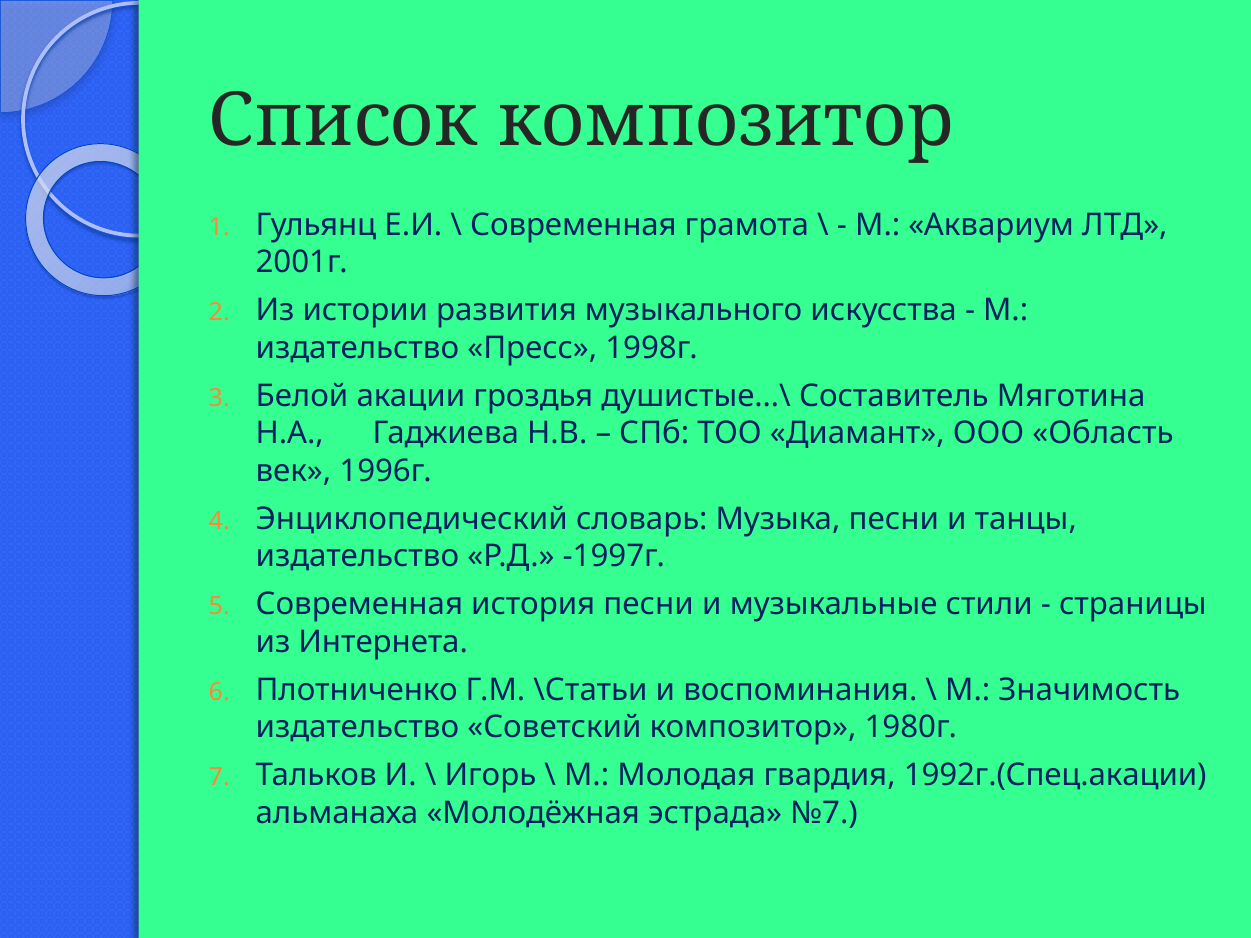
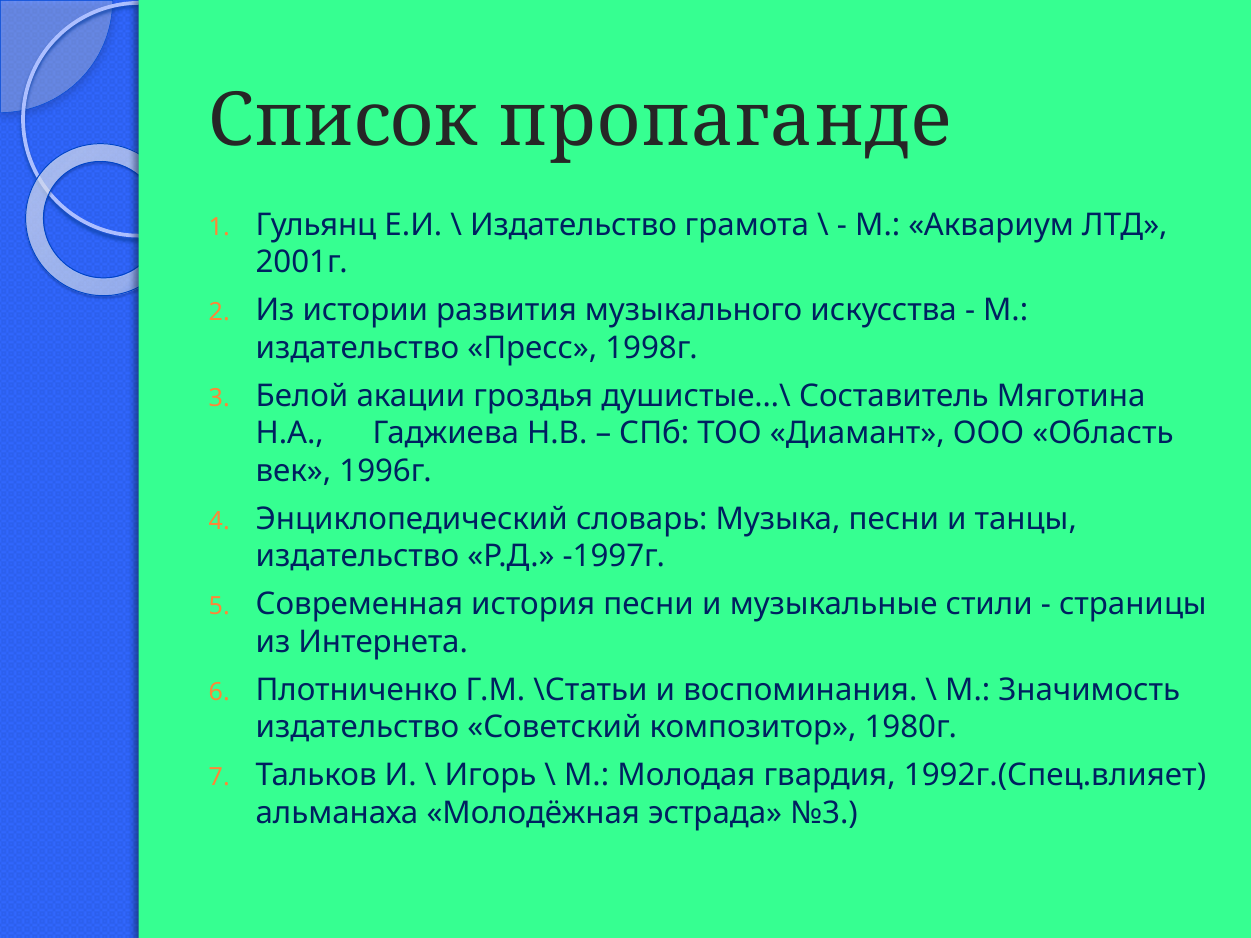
Список композитор: композитор -> пропаганде
Современная at (573, 225): Современная -> Издательство
1992г.(Спец.акации: 1992г.(Спец.акации -> 1992г.(Спец.влияет
№7: №7 -> №3
